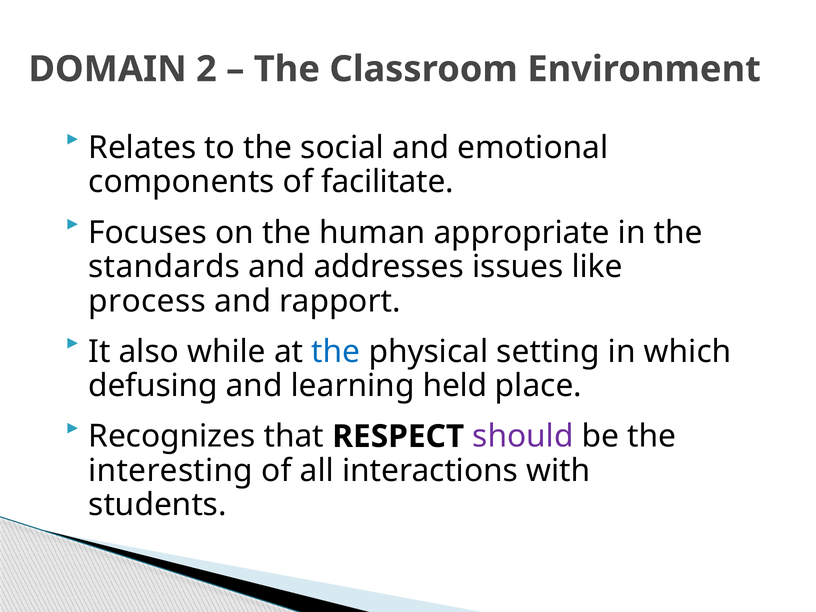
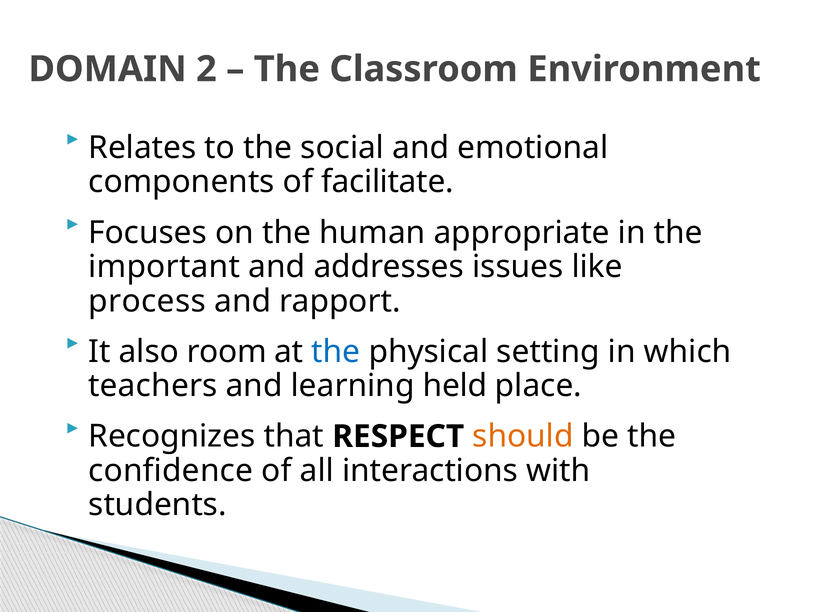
standards: standards -> important
while: while -> room
defusing: defusing -> teachers
should colour: purple -> orange
interesting: interesting -> confidence
